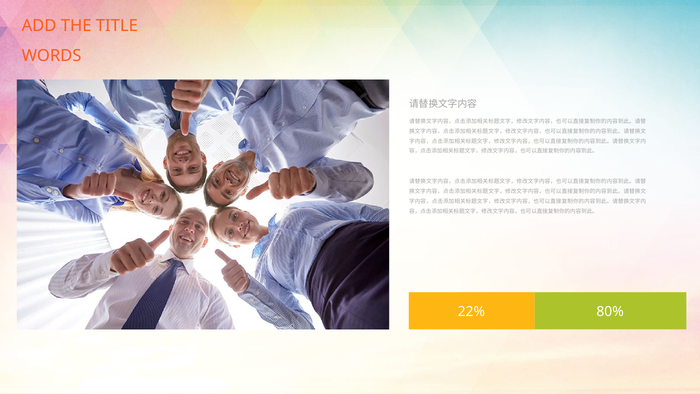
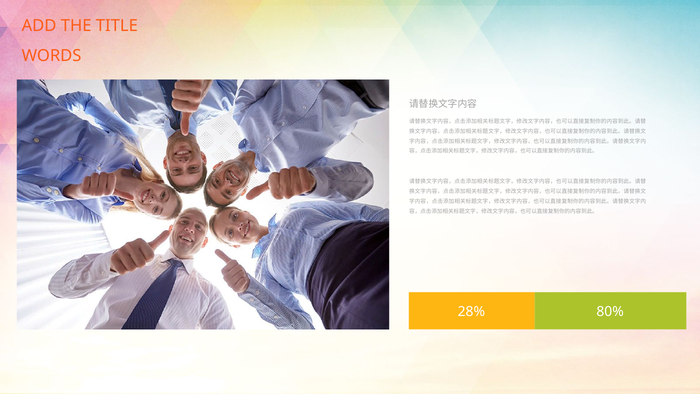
22%: 22% -> 28%
